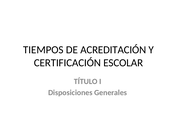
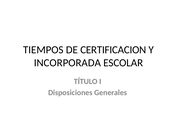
ACREDITACIÓN: ACREDITACIÓN -> CERTIFICACION
CERTIFICACIÓN: CERTIFICACIÓN -> INCORPORADA
